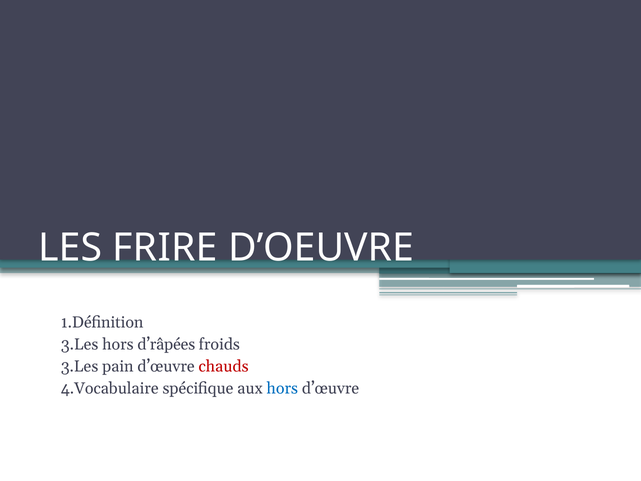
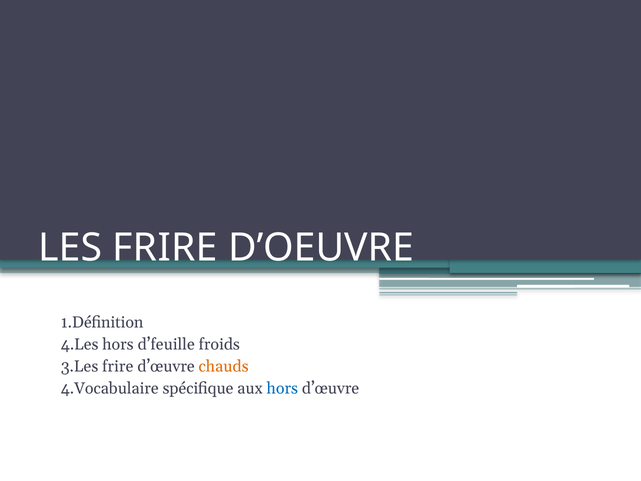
3.Les at (80, 344): 3.Les -> 4.Les
d’râpées: d’râpées -> d’feuille
3.Les pain: pain -> frire
chauds colour: red -> orange
